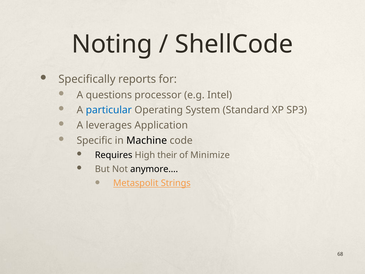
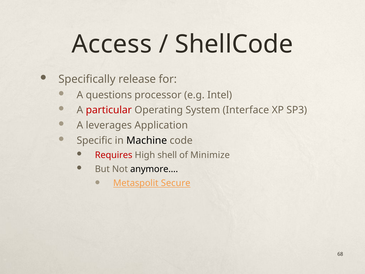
Noting: Noting -> Access
reports: reports -> release
particular colour: blue -> red
Standard: Standard -> Interface
Requires colour: black -> red
their: their -> shell
Strings: Strings -> Secure
